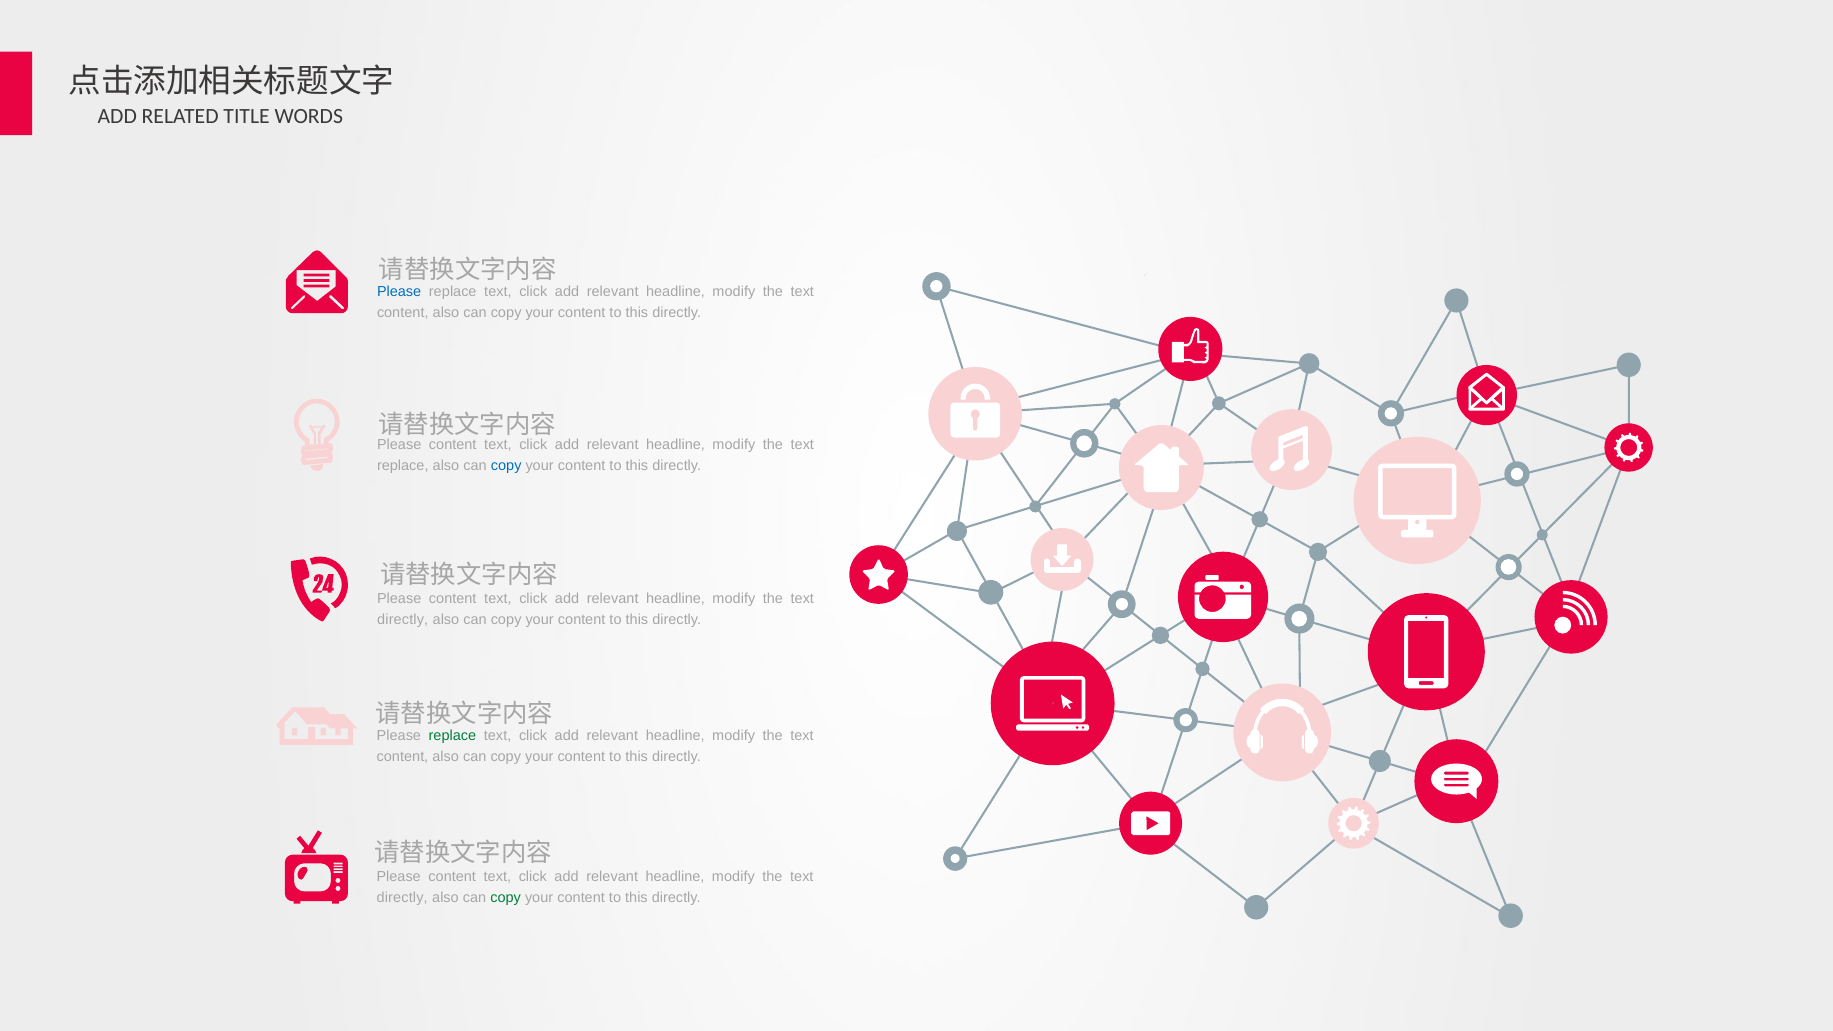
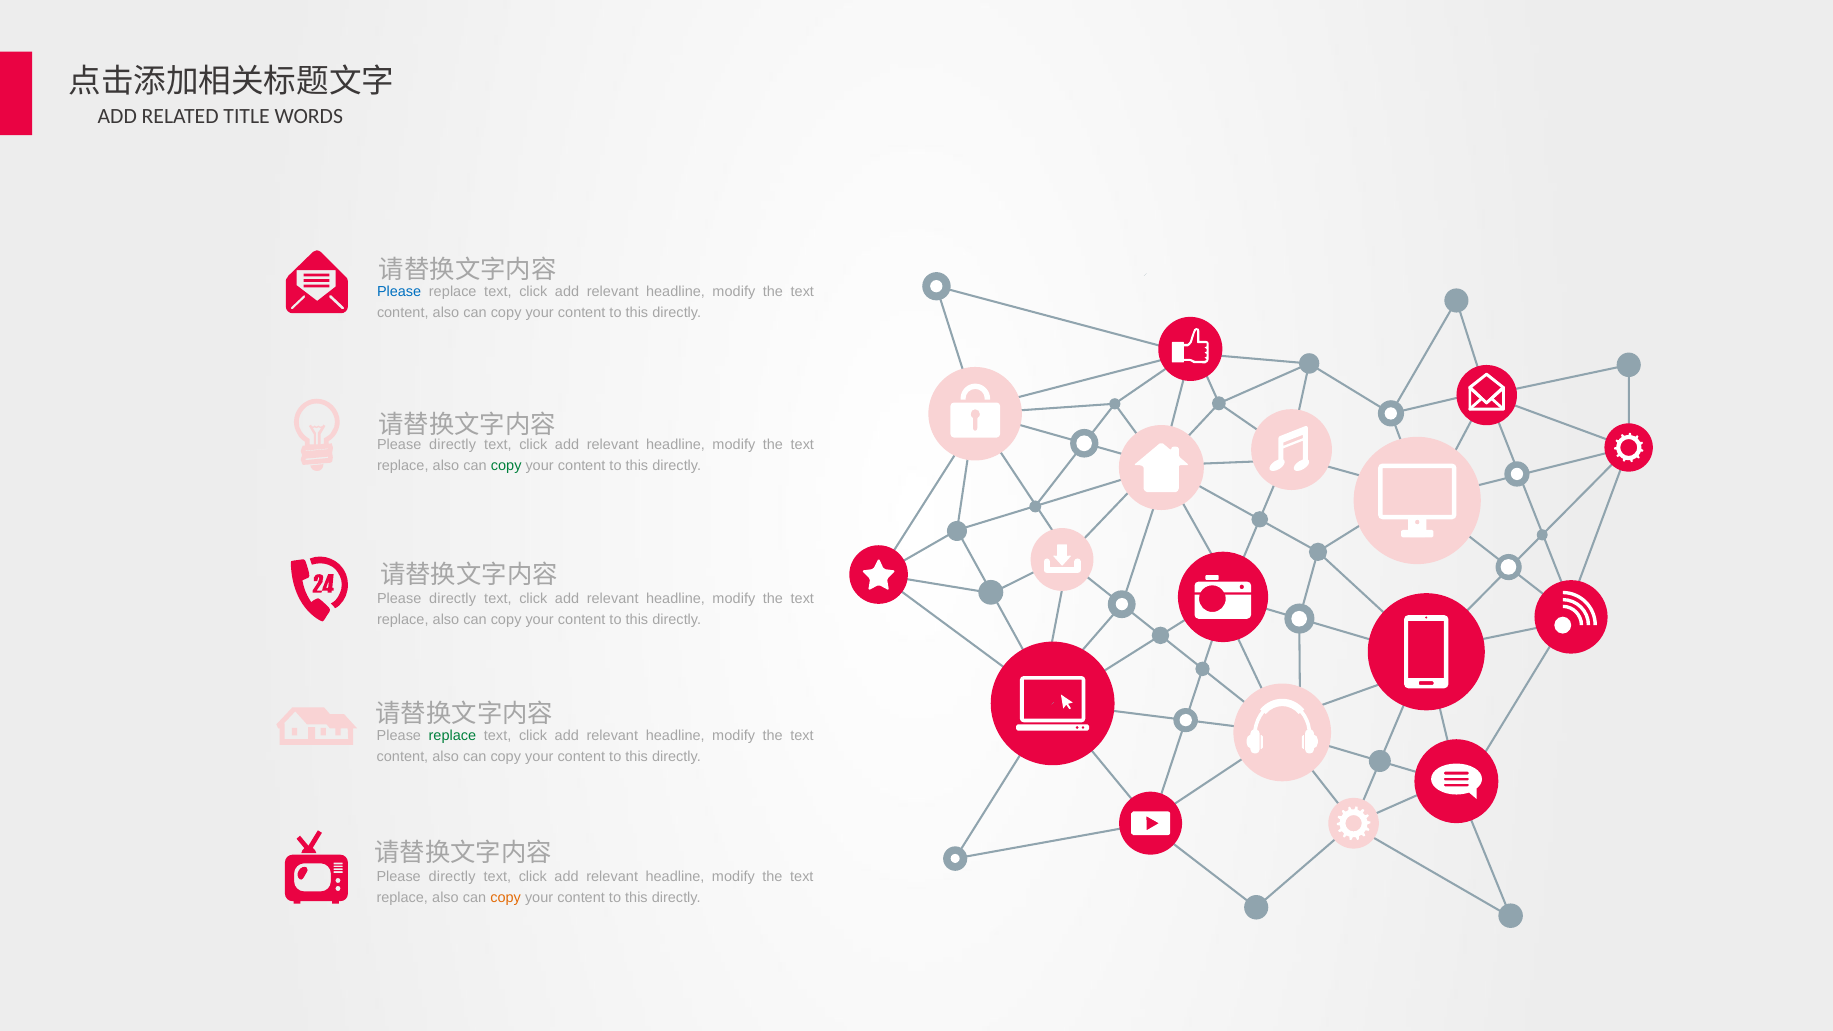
content at (453, 445): content -> directly
copy at (506, 466) colour: blue -> green
content at (453, 599): content -> directly
directly at (403, 620): directly -> replace
content at (452, 877): content -> directly
directly at (402, 898): directly -> replace
copy at (506, 898) colour: green -> orange
